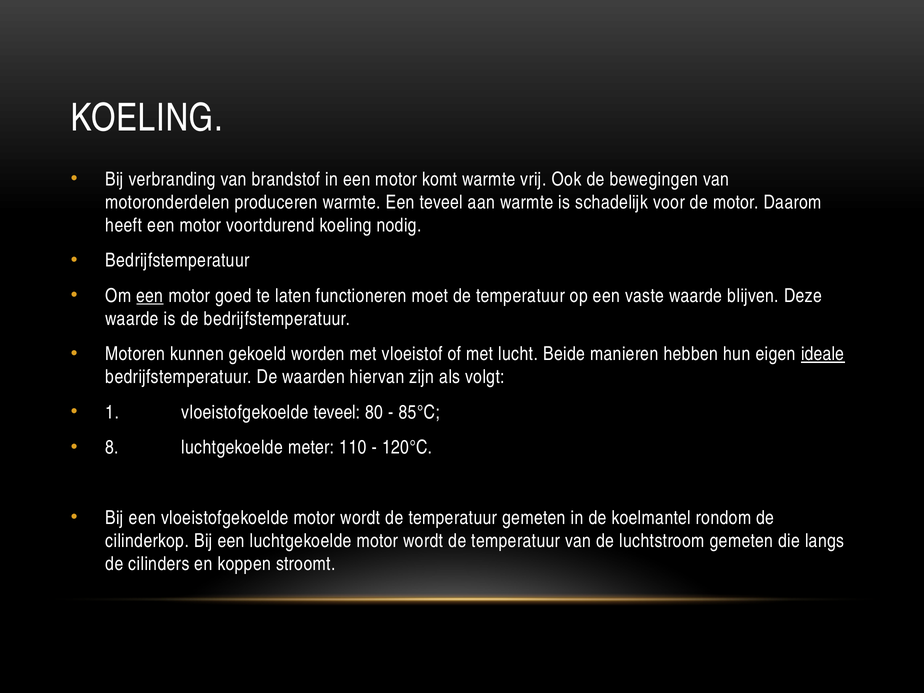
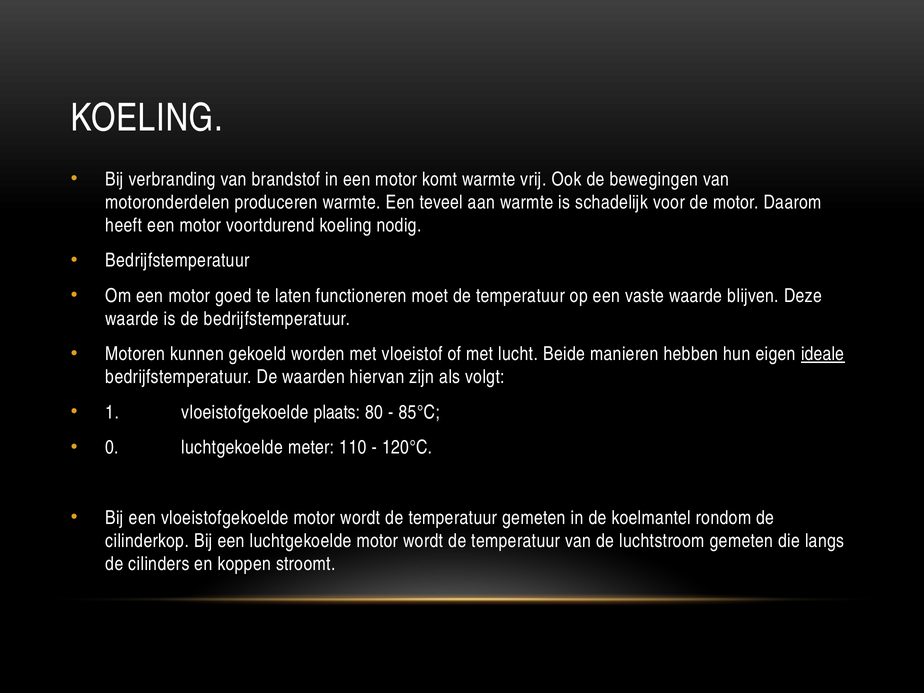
een at (150, 296) underline: present -> none
vloeistofgekoelde teveel: teveel -> plaats
8: 8 -> 0
